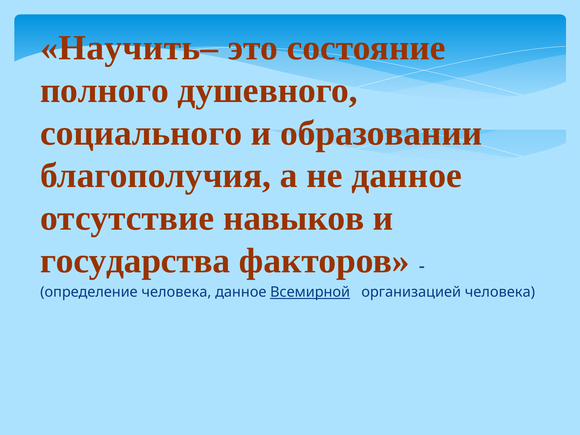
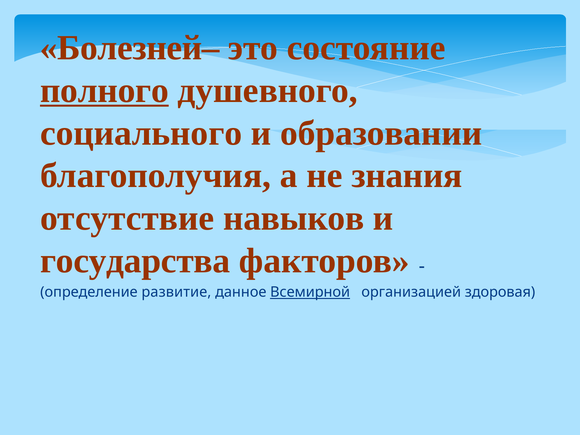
Научить–: Научить– -> Болезней–
полного underline: none -> present
не данное: данное -> знания
определение человека: человека -> развитие
организацией человека: человека -> здоровая
